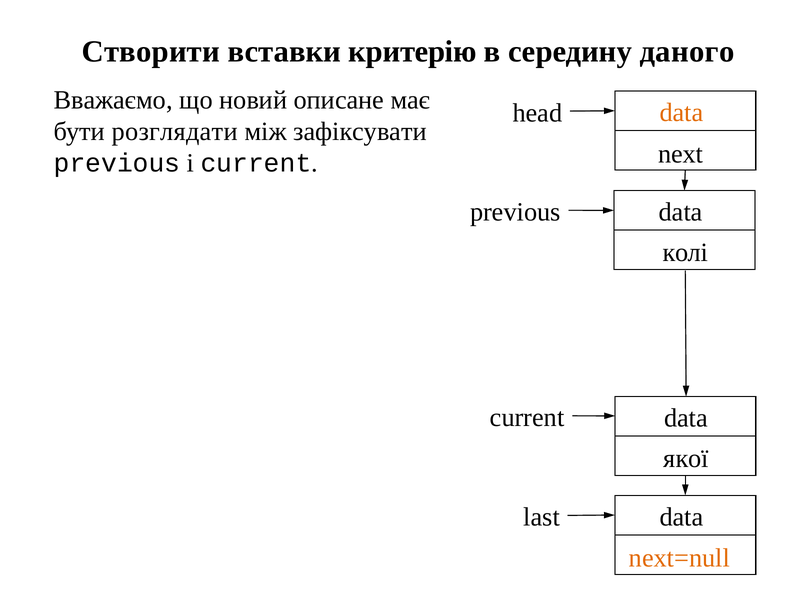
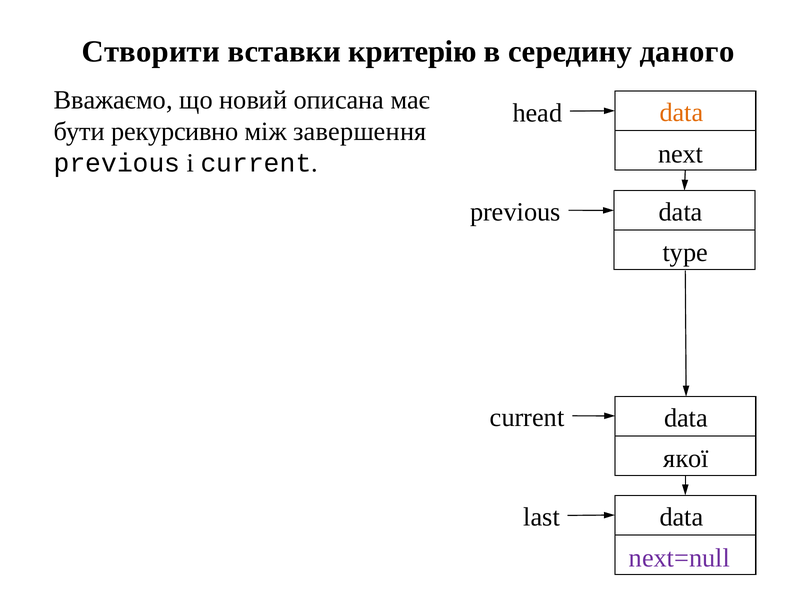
описане: описане -> описана
розглядати: розглядати -> рекурсивно
зафіксувати: зафіксувати -> завершення
колі: колі -> type
next=null colour: orange -> purple
